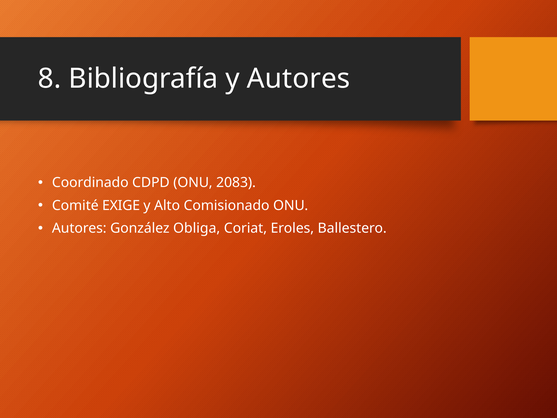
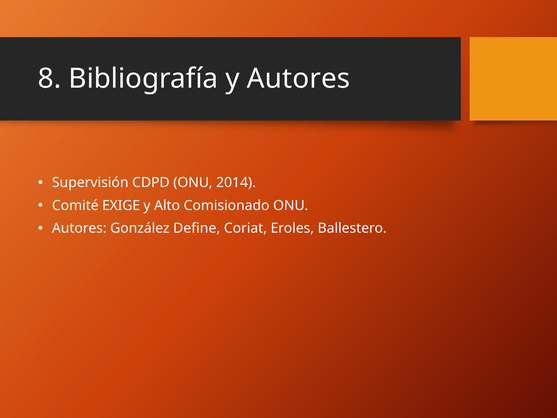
Coordinado: Coordinado -> Supervisión
2083: 2083 -> 2014
Obliga: Obliga -> Define
